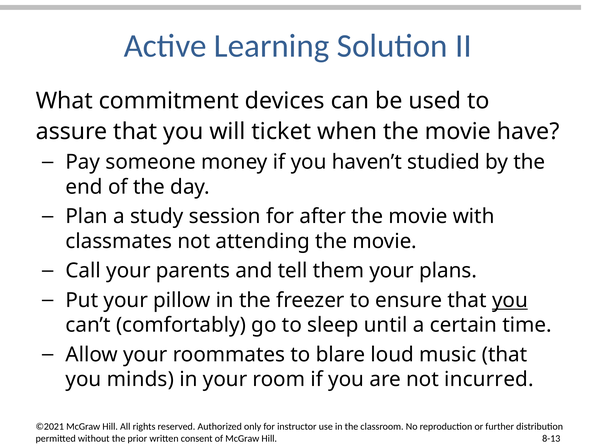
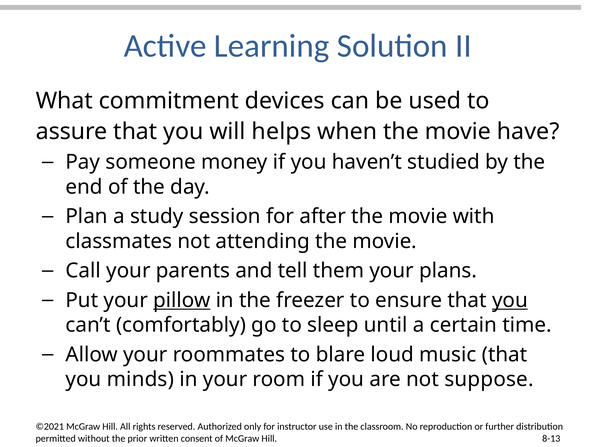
ticket: ticket -> helps
pillow underline: none -> present
incurred: incurred -> suppose
